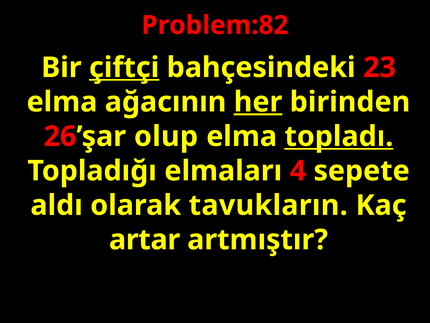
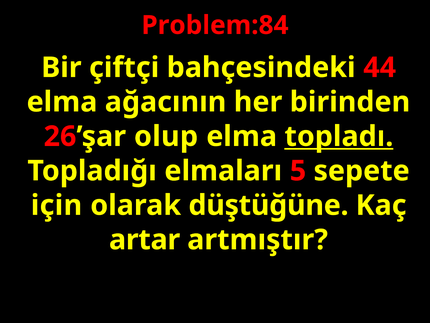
Problem:82: Problem:82 -> Problem:84
çiftçi underline: present -> none
23: 23 -> 44
her underline: present -> none
4: 4 -> 5
aldı: aldı -> için
tavukların: tavukların -> düştüğüne
